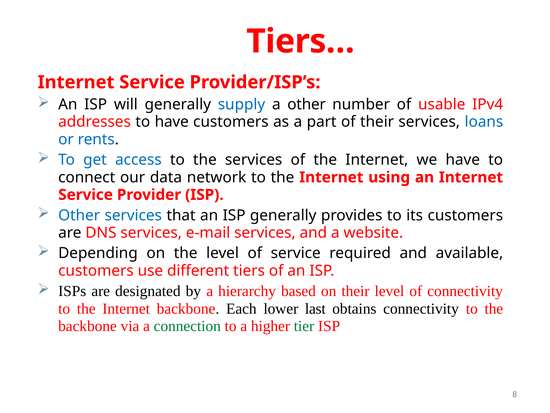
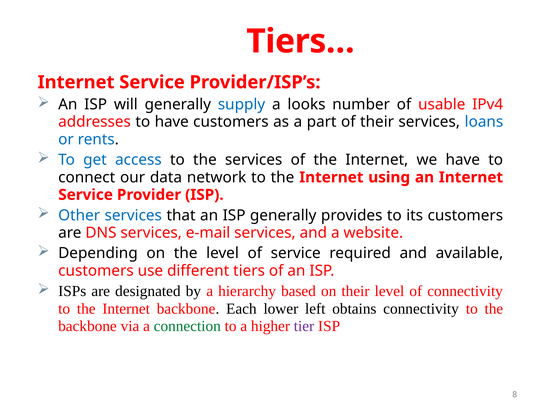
a other: other -> looks
last: last -> left
tier colour: green -> purple
